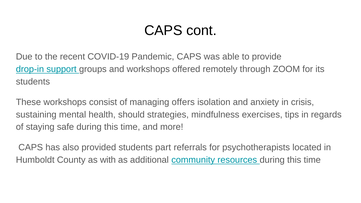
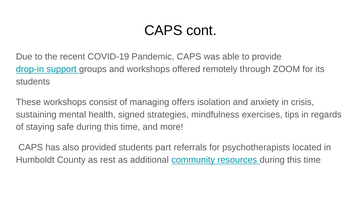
should: should -> signed
with: with -> rest
